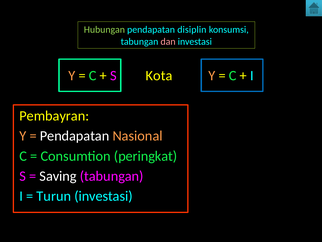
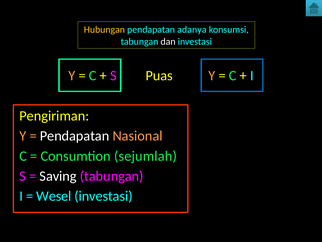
Hubungan colour: light green -> yellow
disiplin: disiplin -> adanya
dan colour: pink -> white
Kota: Kota -> Puas
Pembayran: Pembayran -> Pengiriman
peringkat: peringkat -> sejumlah
Turun: Turun -> Wesel
